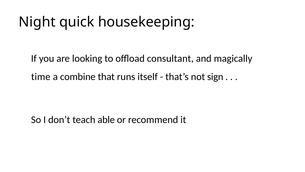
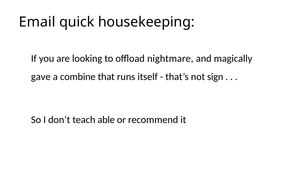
Night: Night -> Email
consultant: consultant -> nightmare
time: time -> gave
